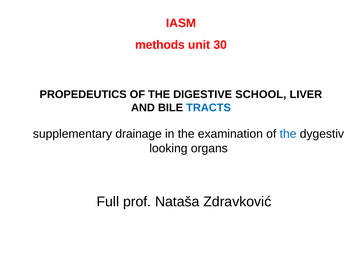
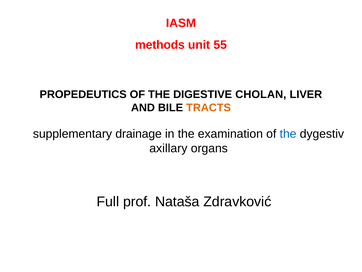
30: 30 -> 55
SCHOOL: SCHOOL -> CHOLAN
TRACTS colour: blue -> orange
looking: looking -> axillary
